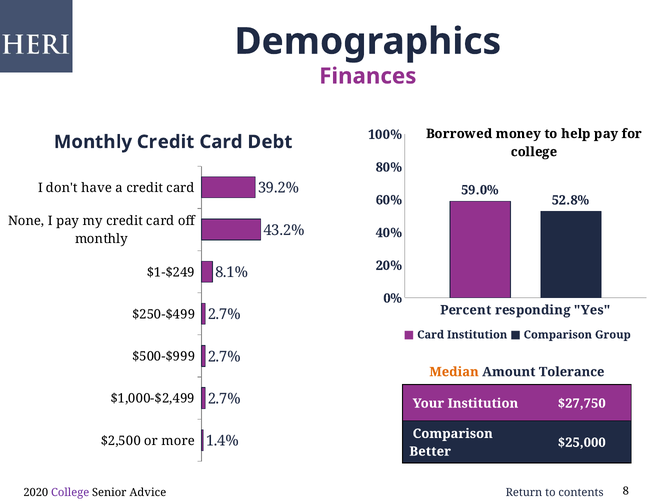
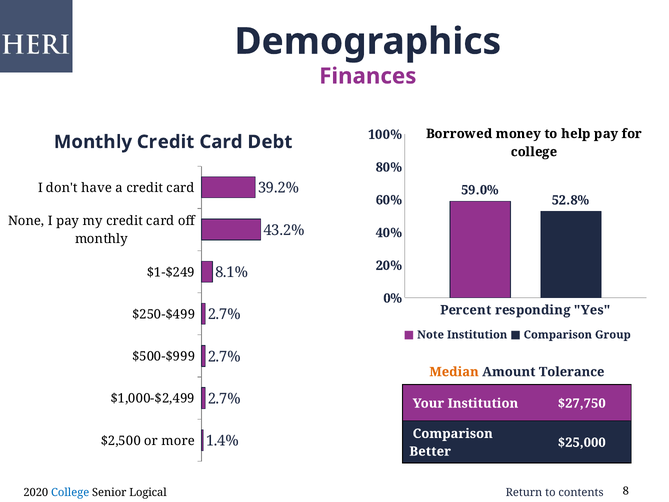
Card at (431, 335): Card -> Note
College at (70, 492) colour: purple -> blue
Advice: Advice -> Logical
